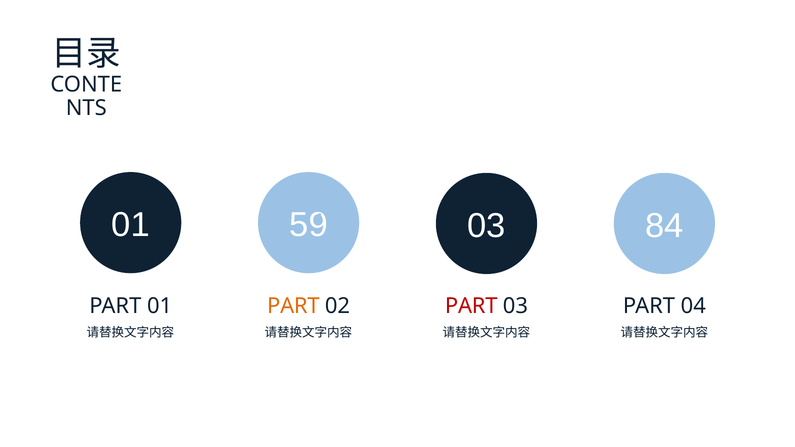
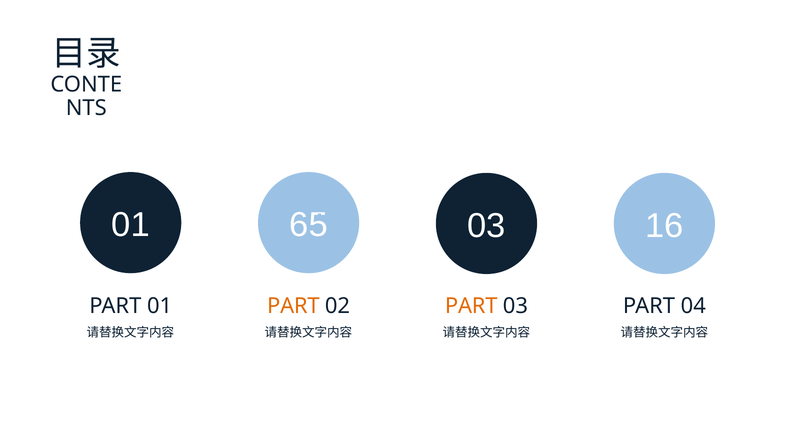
59: 59 -> 65
84: 84 -> 16
PART at (471, 306) colour: red -> orange
